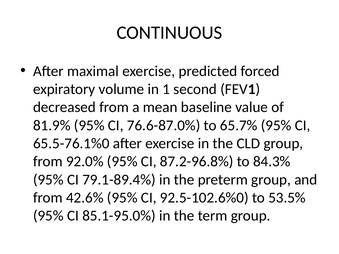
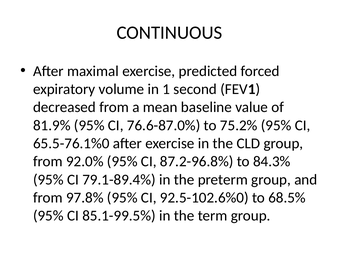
65.7%: 65.7% -> 75.2%
42.6%: 42.6% -> 97.8%
53.5%: 53.5% -> 68.5%
85.1-95.0%: 85.1-95.0% -> 85.1-99.5%
